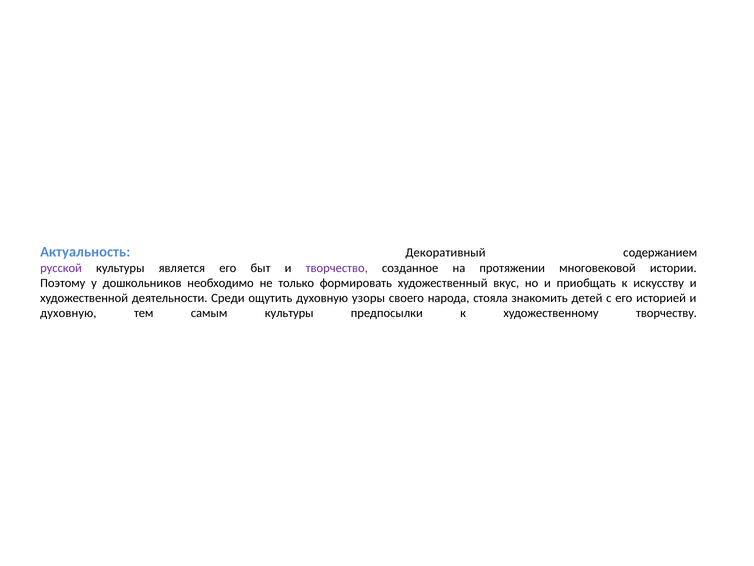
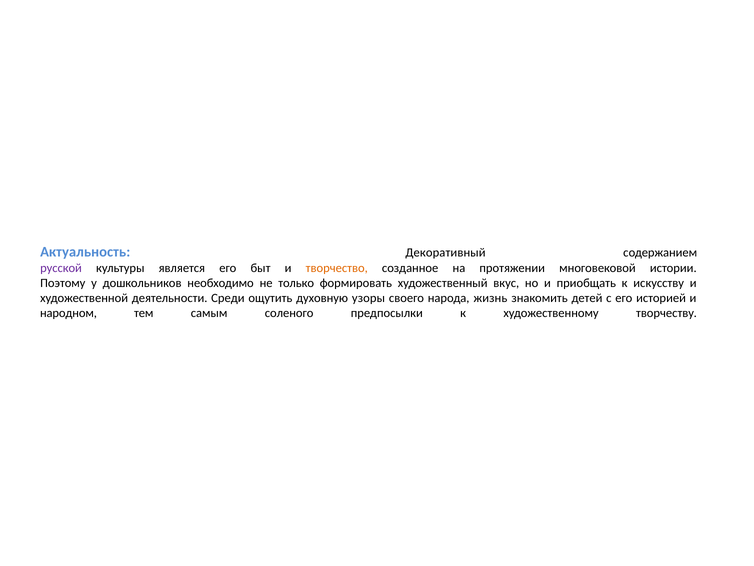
творчество colour: purple -> orange
стояла: стояла -> жизнь
духовную at (68, 313): духовную -> народном
самым культуры: культуры -> соленого
